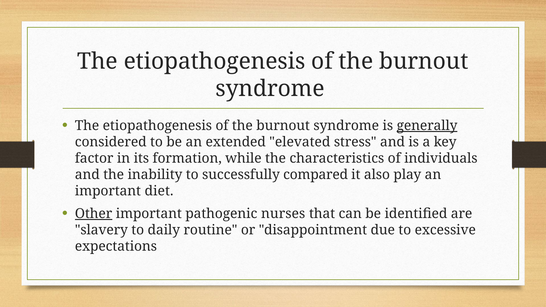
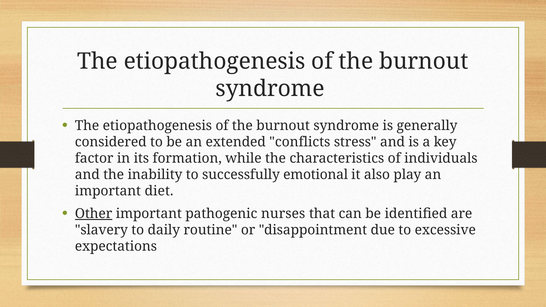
generally underline: present -> none
elevated: elevated -> conflicts
compared: compared -> emotional
